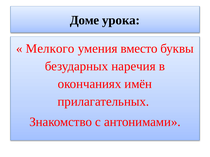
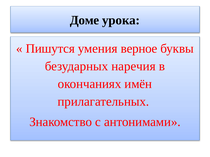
Мелкого: Мелкого -> Пишутся
вместо: вместо -> верное
